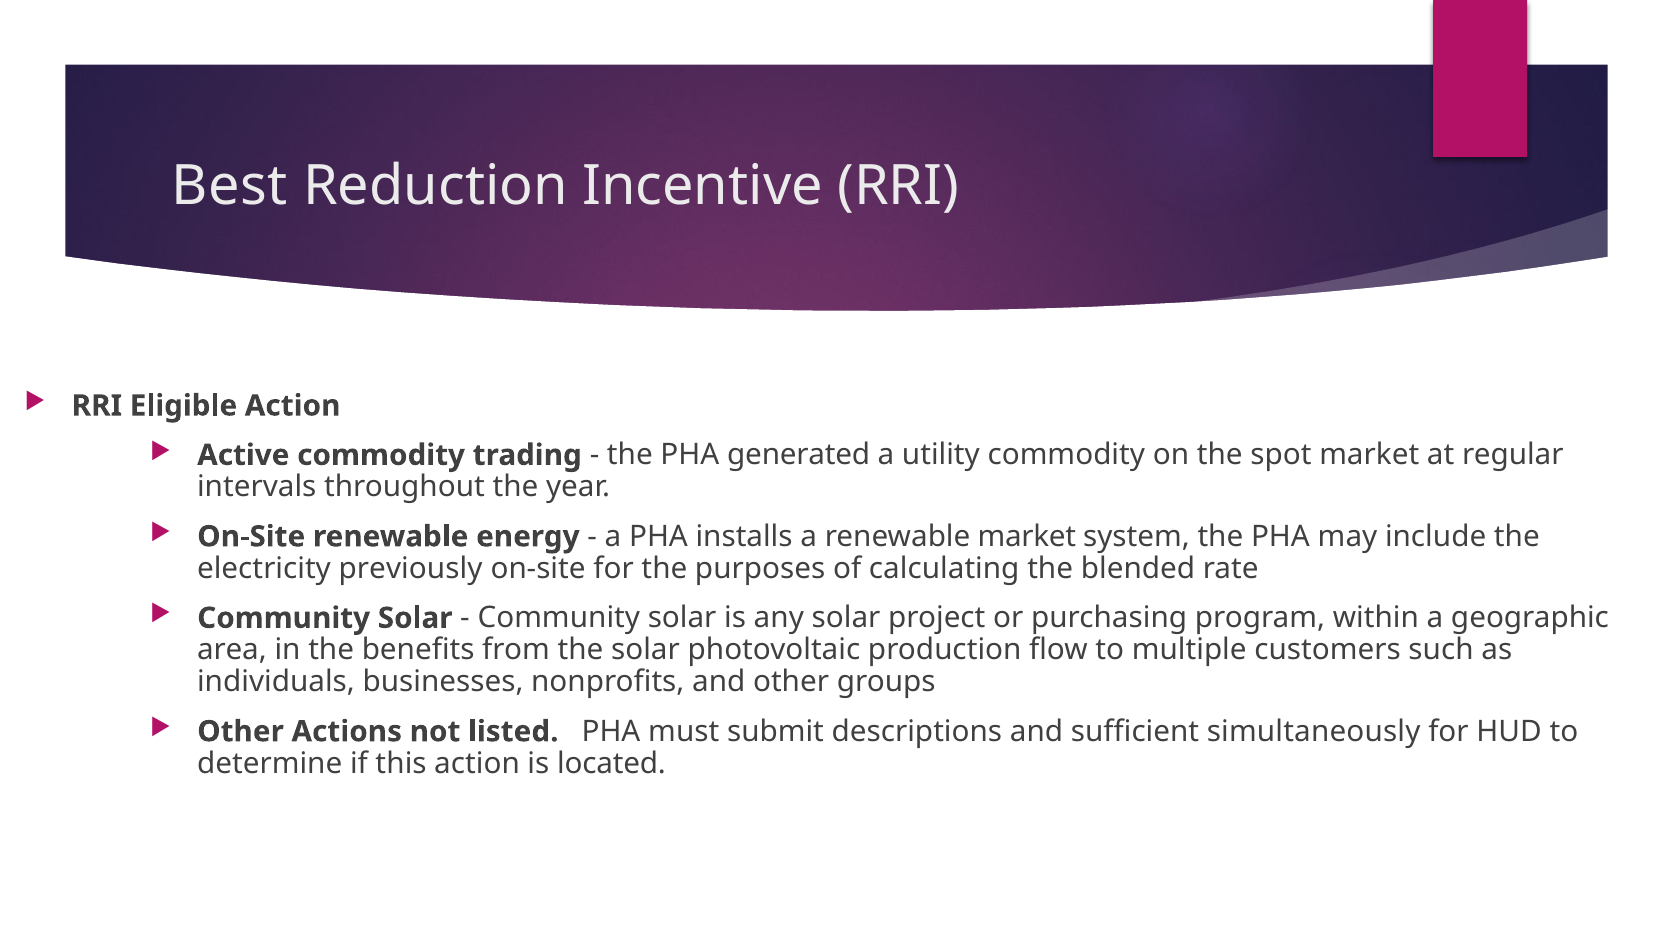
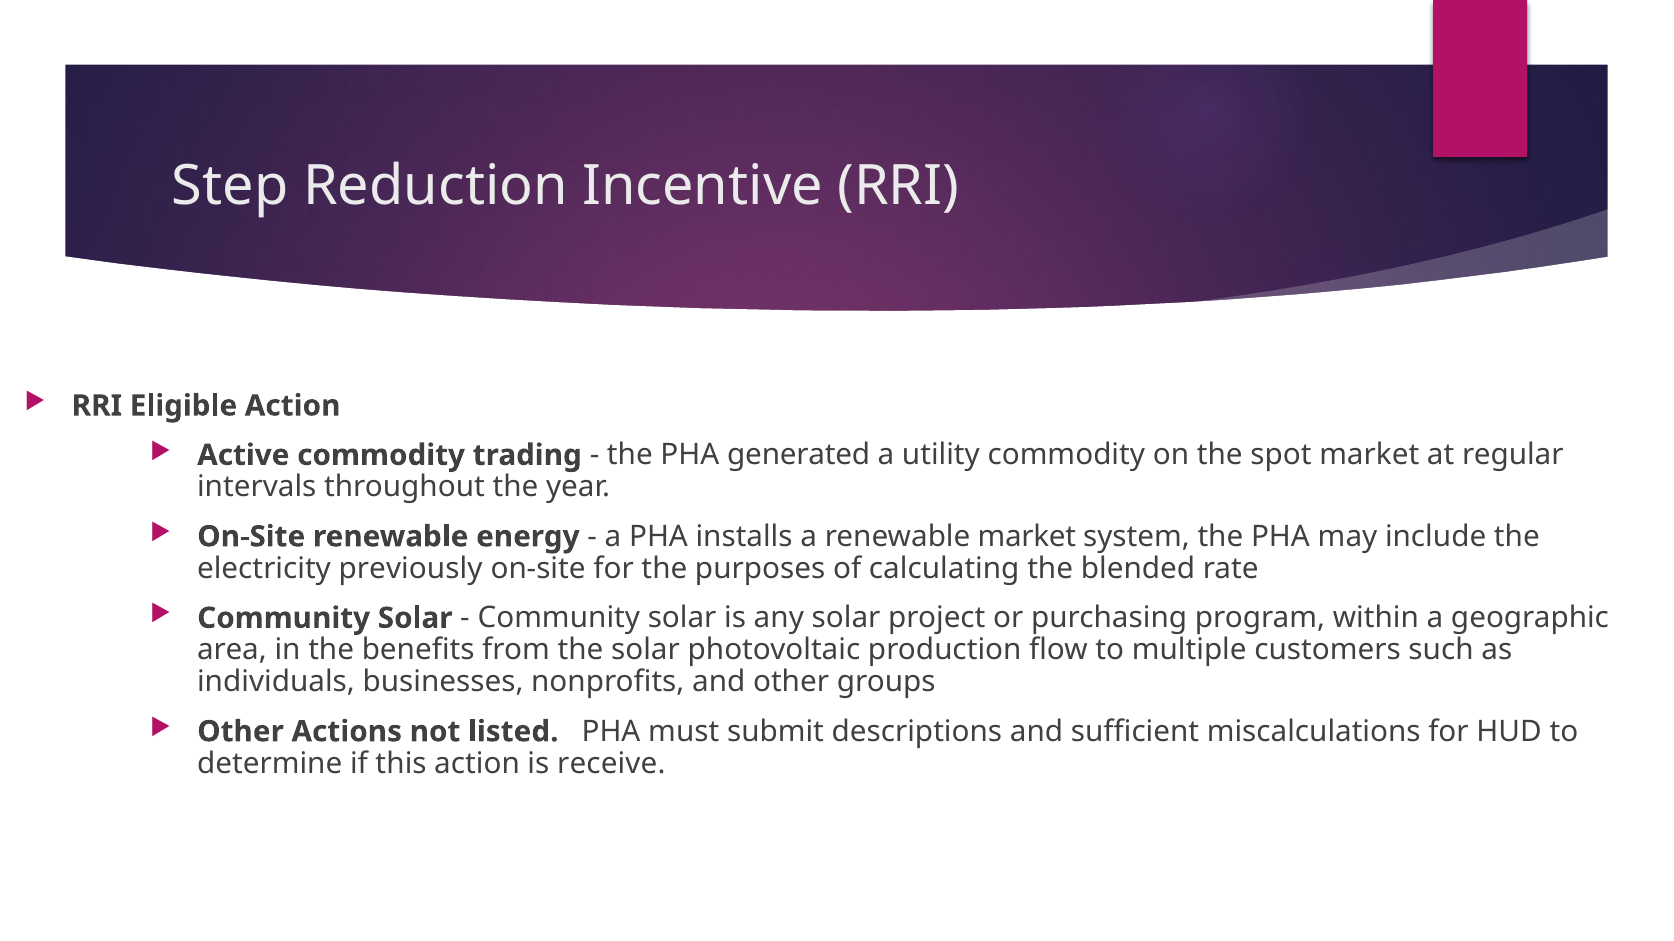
Best: Best -> Step
simultaneously: simultaneously -> miscalculations
located: located -> receive
